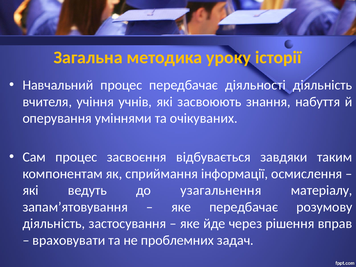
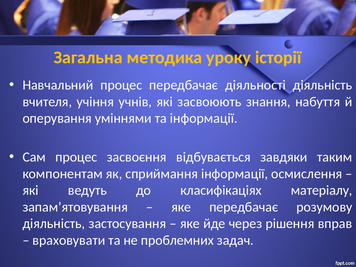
та очікуваних: очікуваних -> інформації
узагальнення: узагальнення -> класифікаціях
